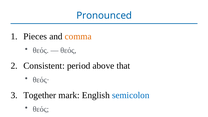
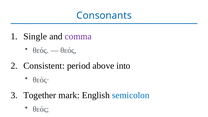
Pronounced: Pronounced -> Consonants
Pieces: Pieces -> Single
comma colour: orange -> purple
that: that -> into
